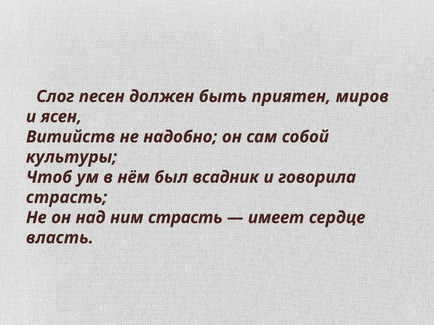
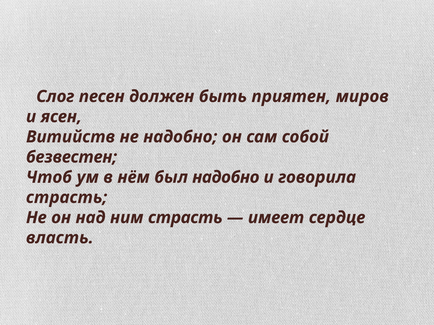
культуры: культуры -> безвестен
был всадник: всадник -> надобно
